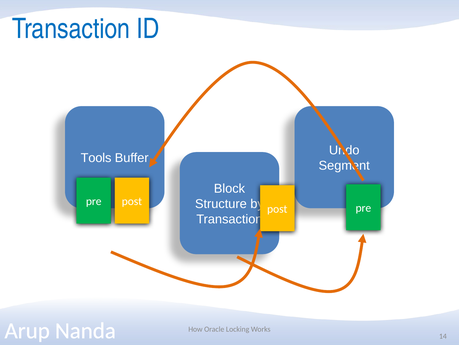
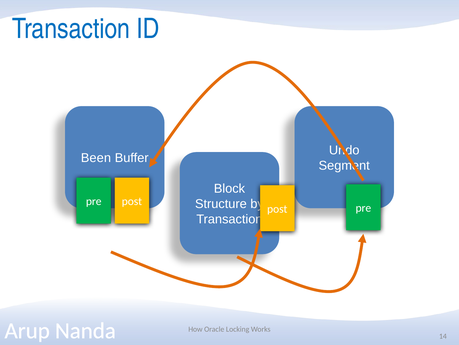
Tools: Tools -> Been
